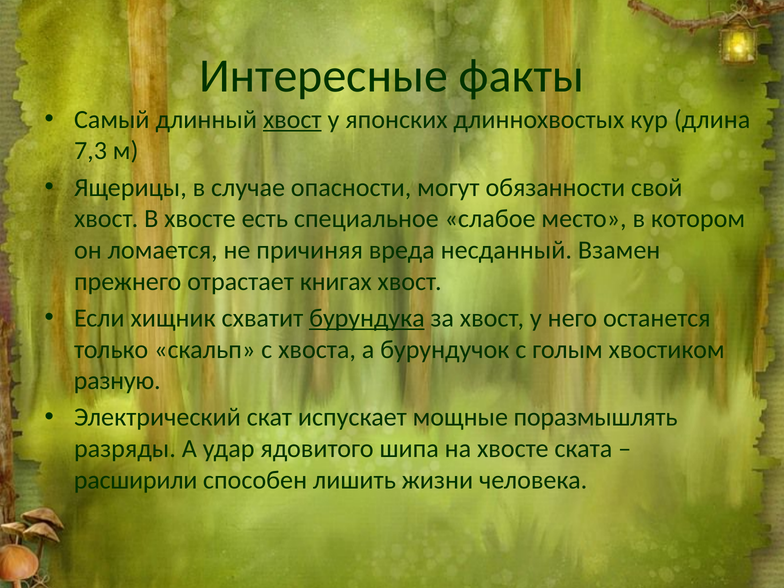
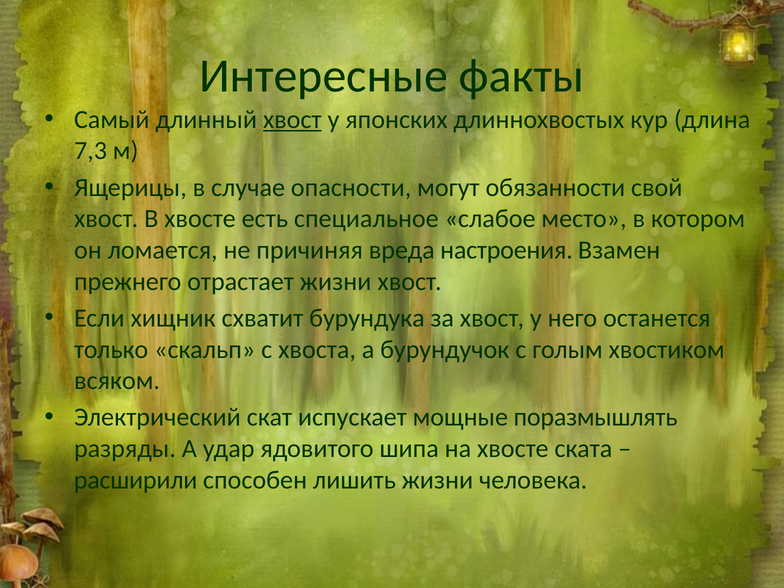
несданный: несданный -> настроения
отрастает книгах: книгах -> жизни
бурундука underline: present -> none
разную: разную -> всяком
